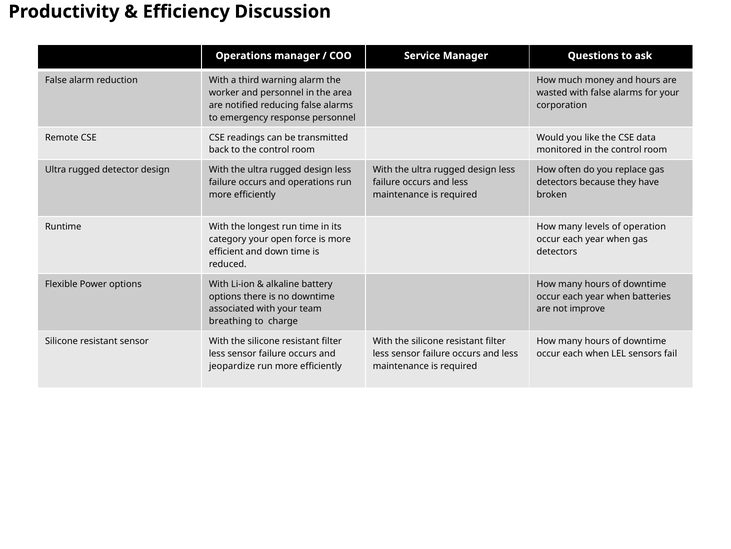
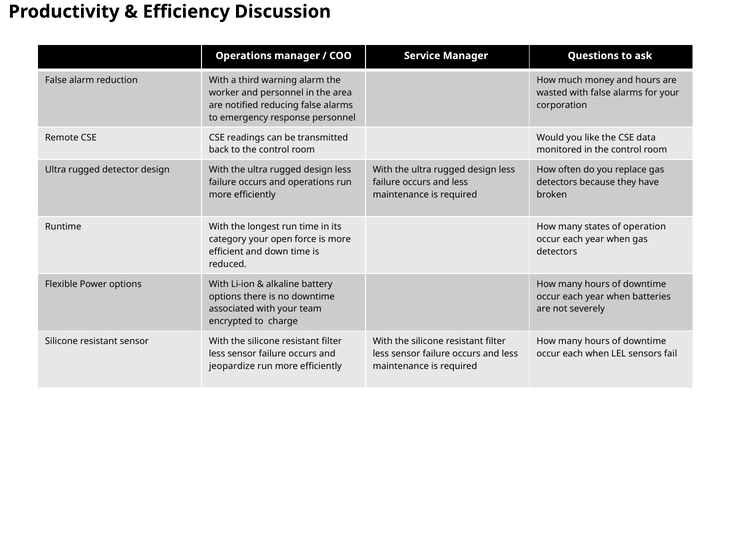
levels: levels -> states
improve: improve -> severely
breathing: breathing -> encrypted
